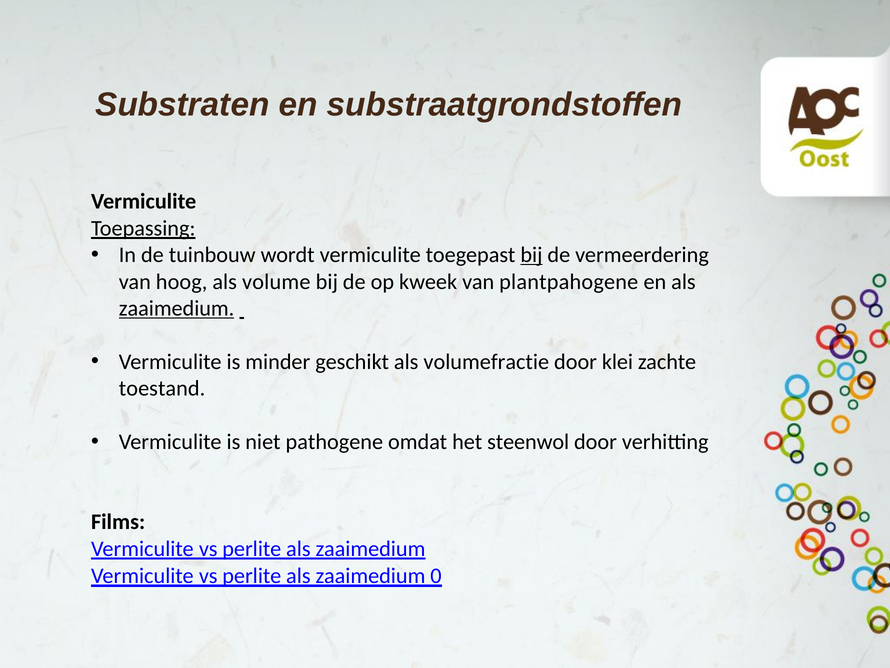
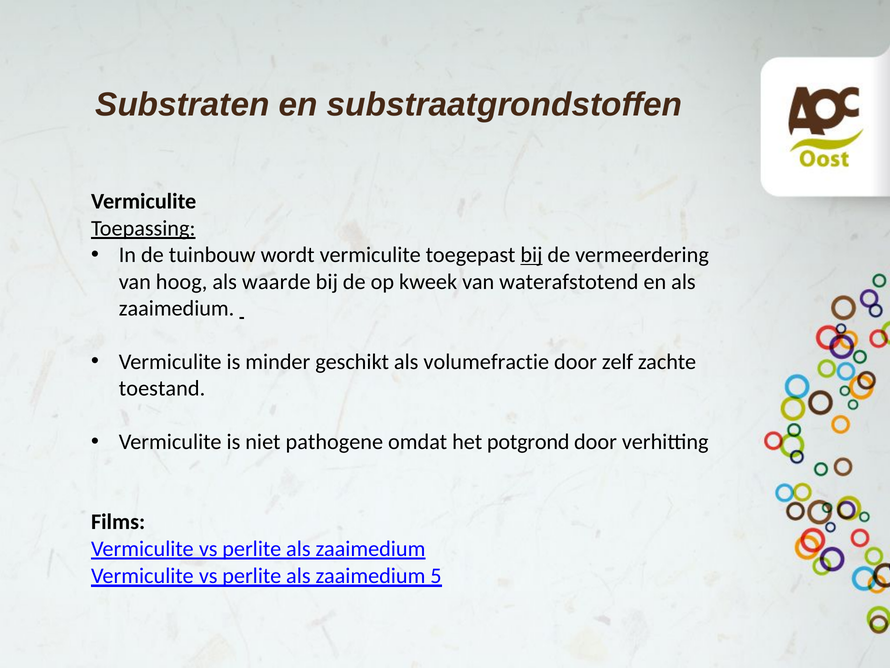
volume: volume -> waarde
plantpahogene: plantpahogene -> waterafstotend
zaaimedium at (177, 308) underline: present -> none
klei: klei -> zelf
steenwol: steenwol -> potgrond
0: 0 -> 5
